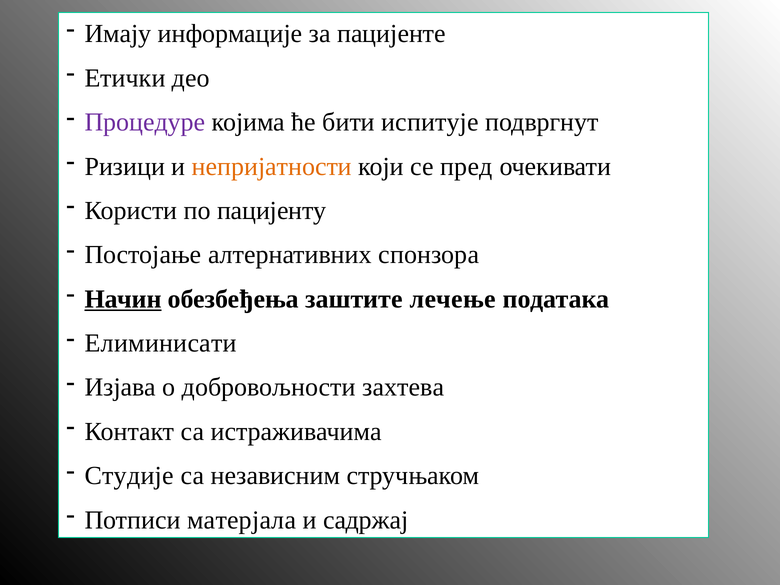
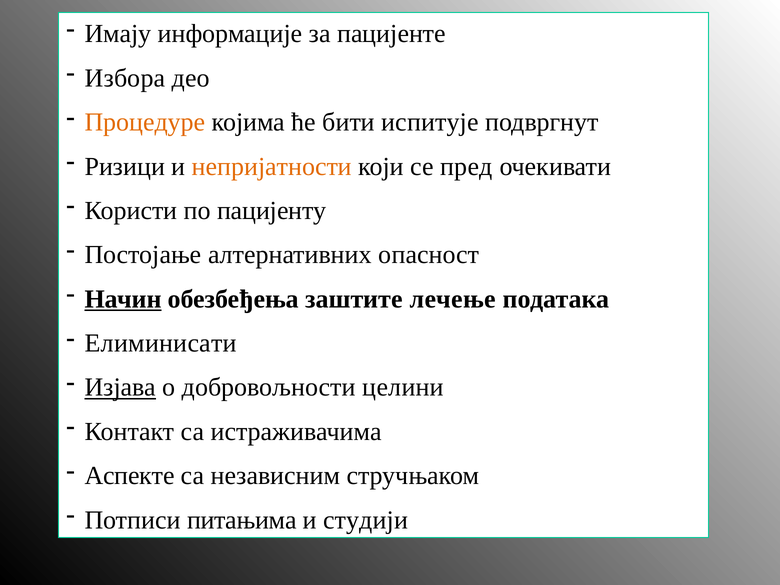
Етички: Етички -> Избора
Процедуре colour: purple -> orange
спонзора: спонзора -> опасност
Изјава underline: none -> present
захтева: захтева -> целини
Студије: Студије -> Аспекте
матерјала: матерјала -> питањима
садржај: садржај -> студији
